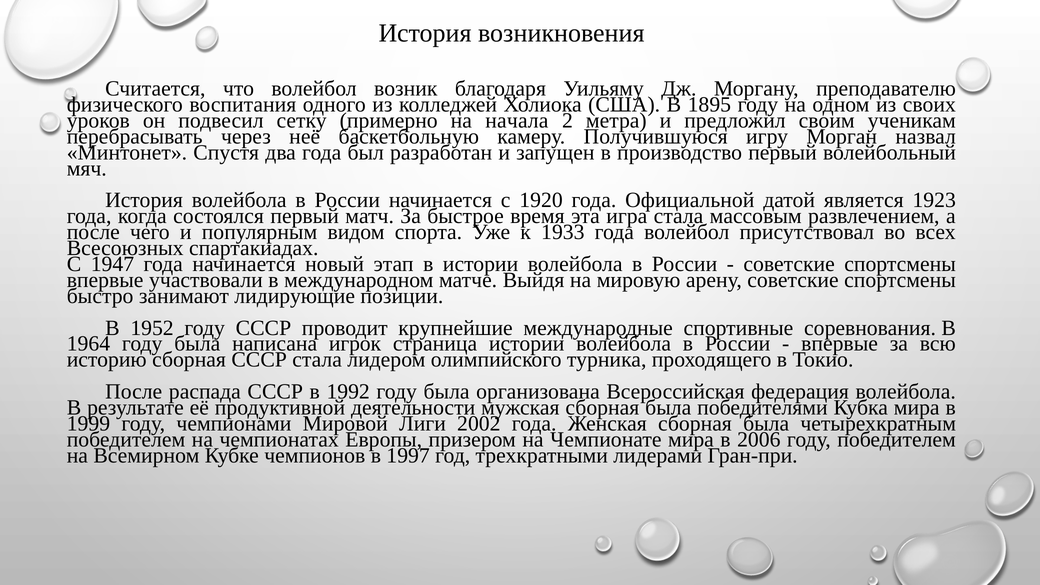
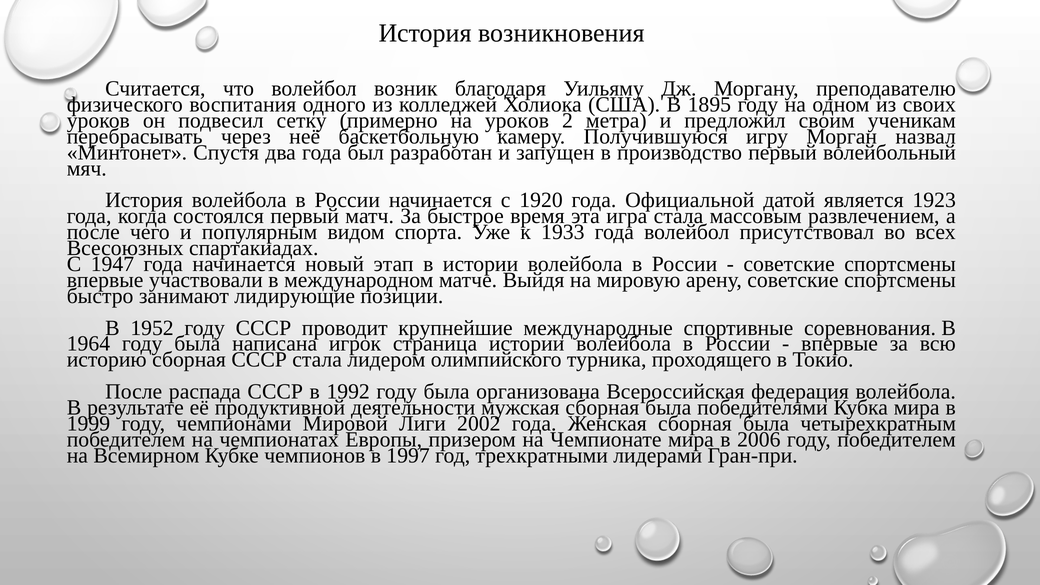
на начала: начала -> уроков
